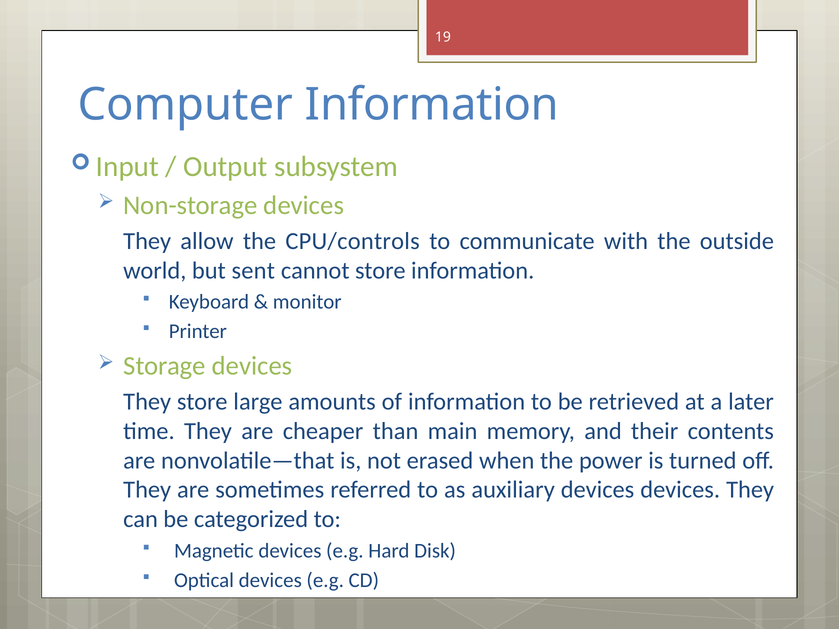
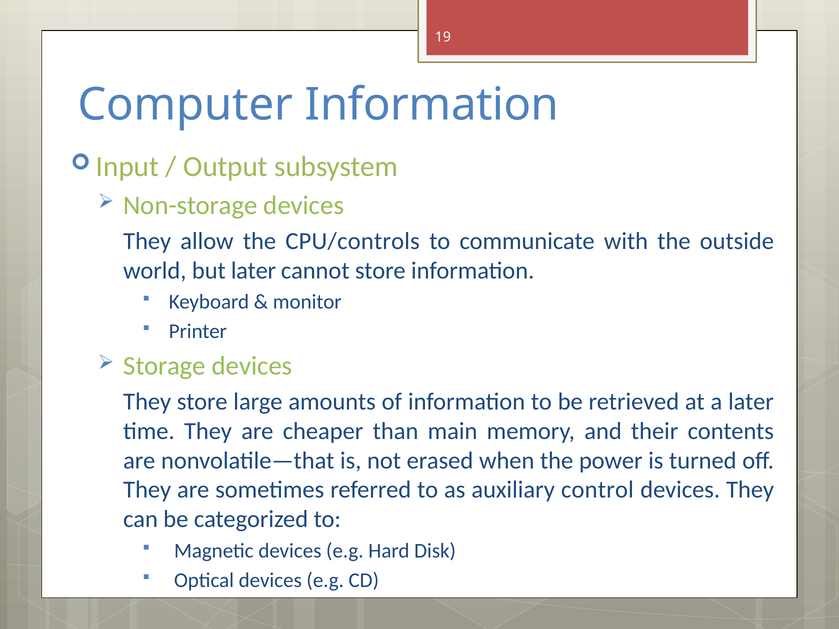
but sent: sent -> later
auxiliary devices: devices -> control
